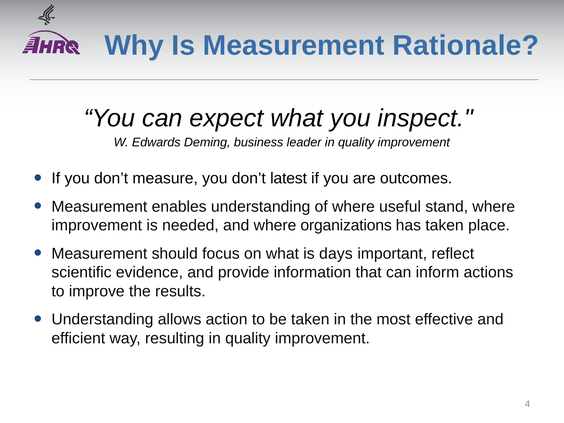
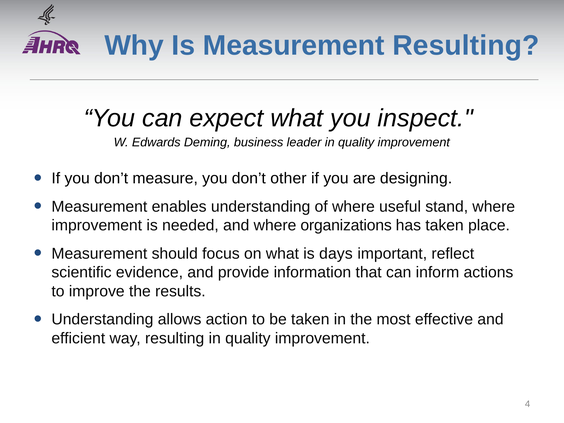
Measurement Rationale: Rationale -> Resulting
latest: latest -> other
outcomes: outcomes -> designing
